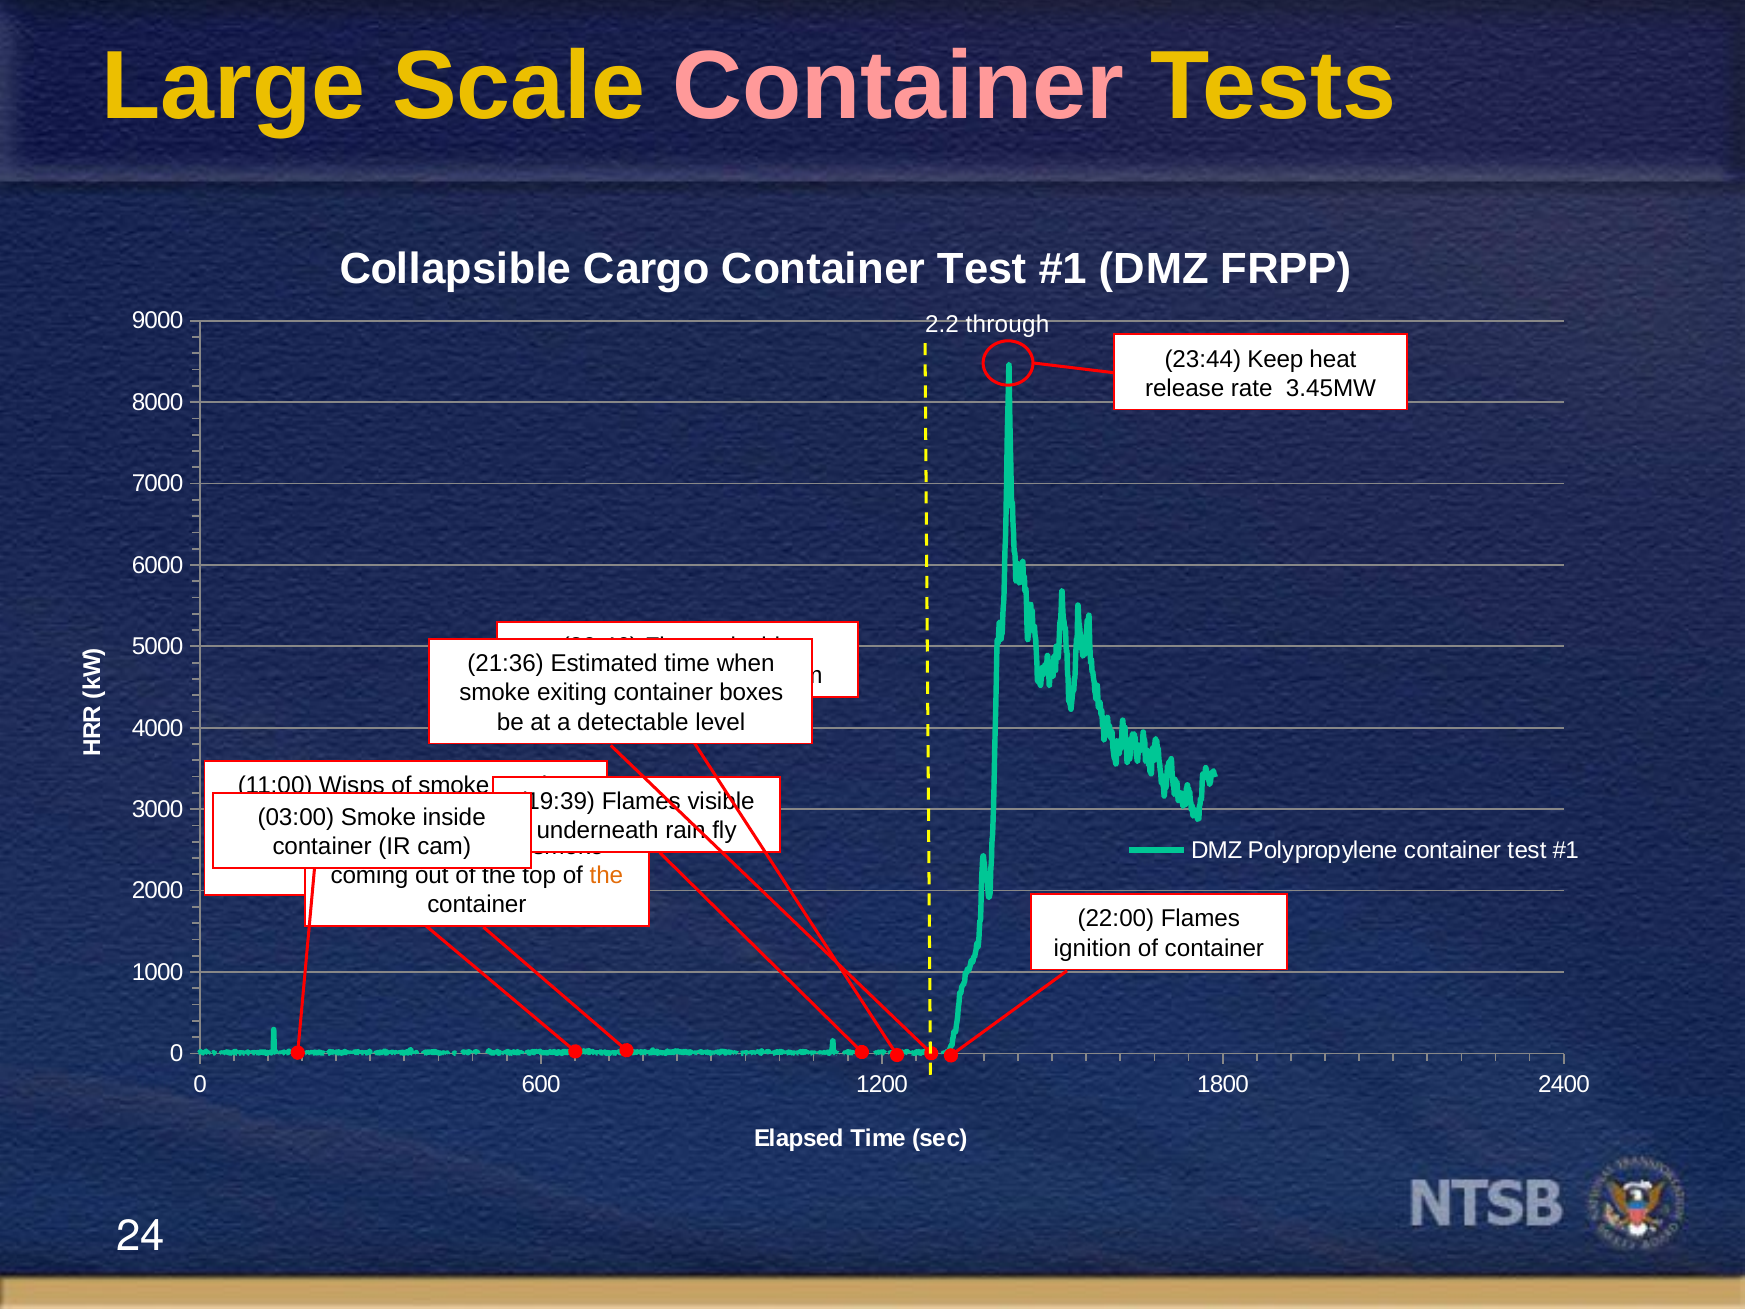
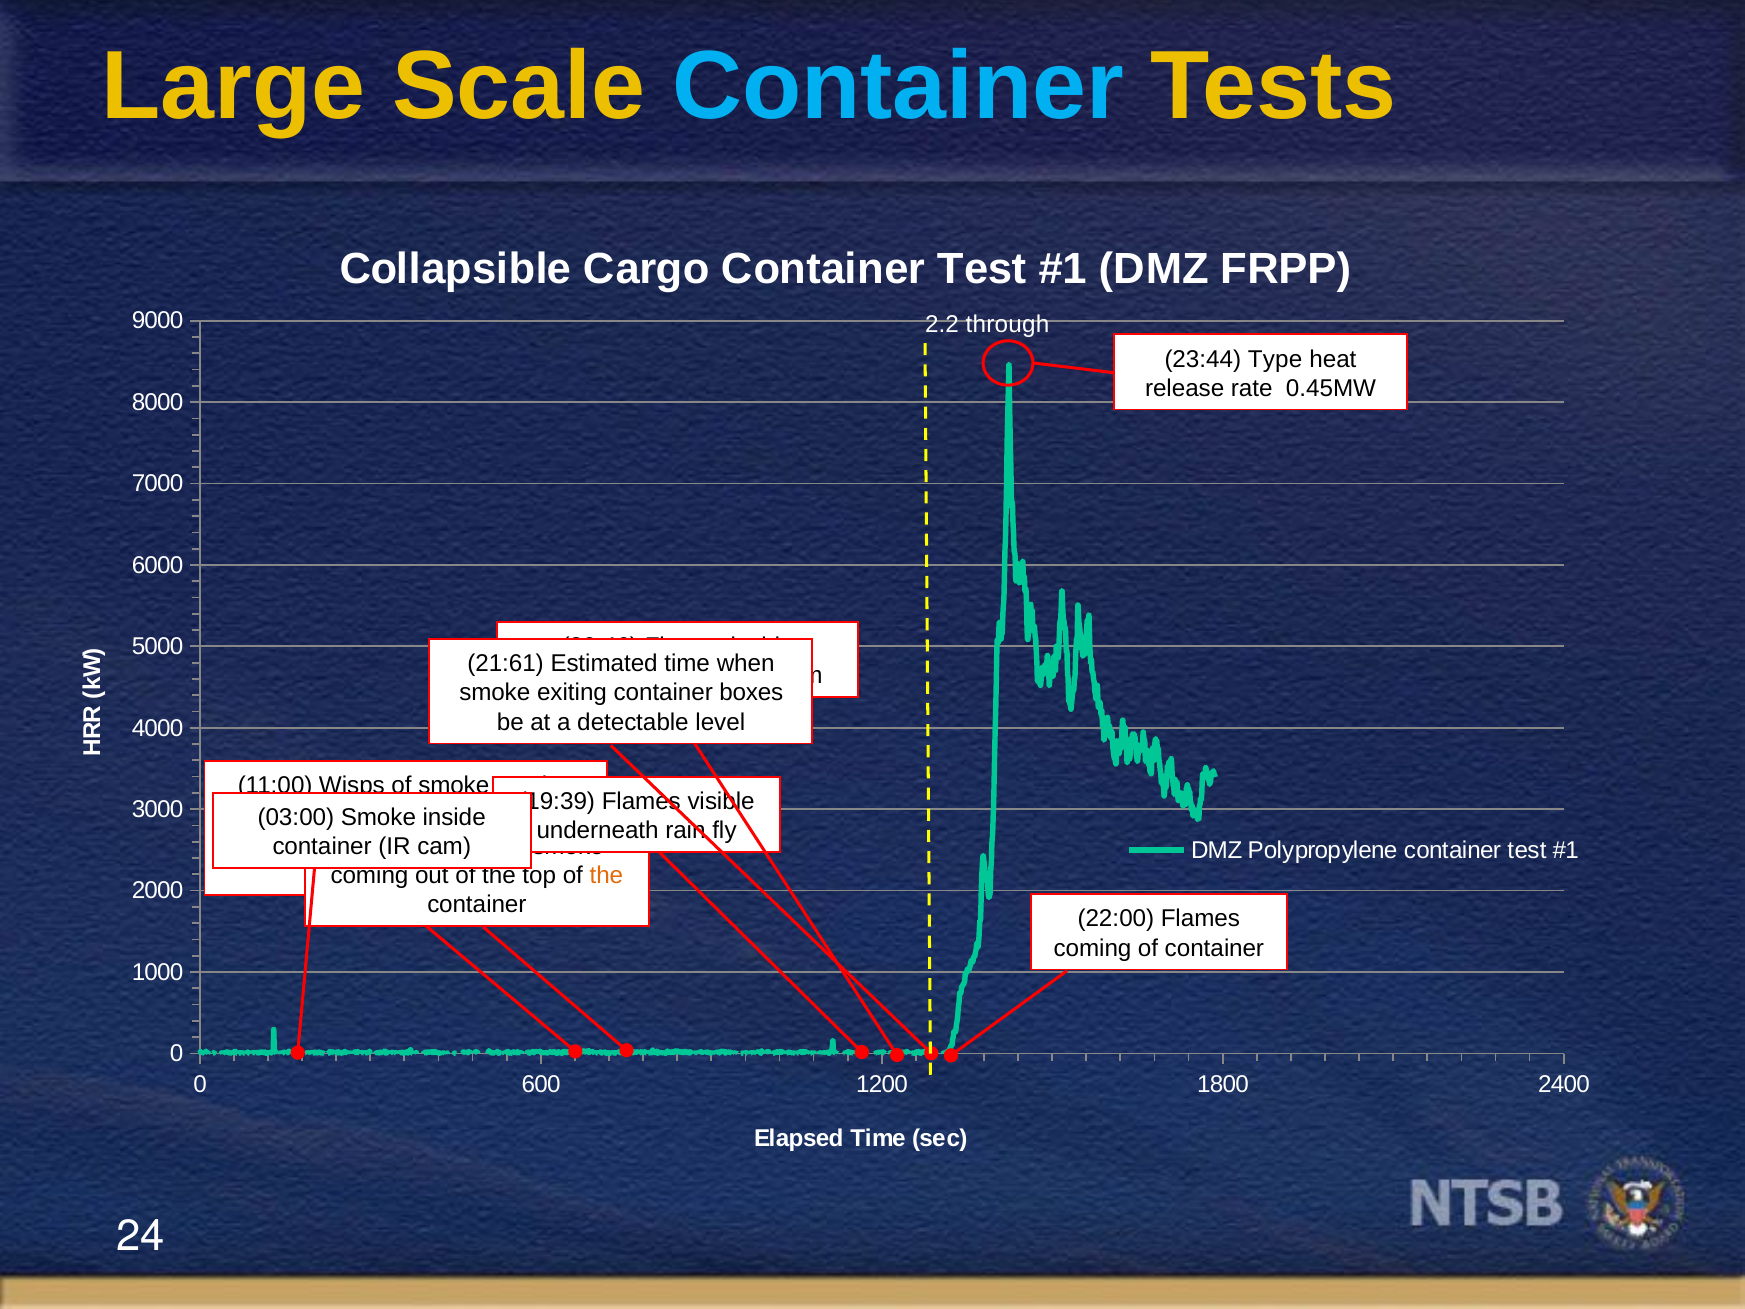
Container at (898, 86) colour: pink -> light blue
Keep: Keep -> Type
3.45MW: 3.45MW -> 0.45MW
21:36: 21:36 -> 21:61
ignition at (1092, 948): ignition -> coming
